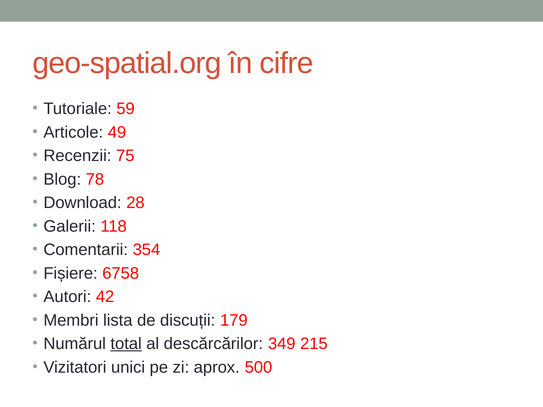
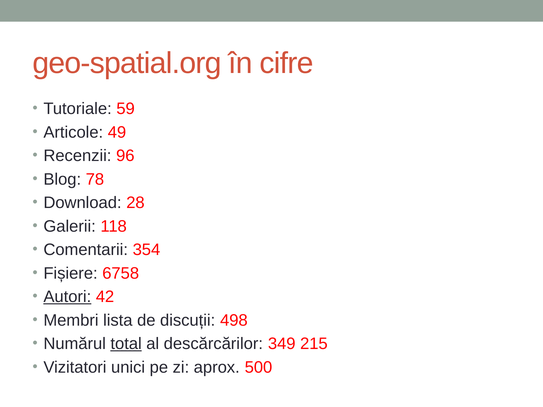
75: 75 -> 96
Autori underline: none -> present
179: 179 -> 498
